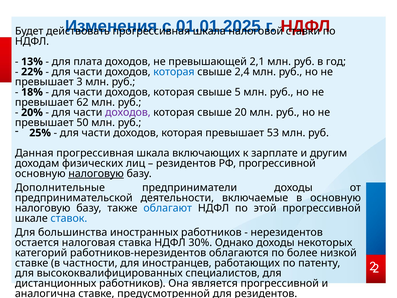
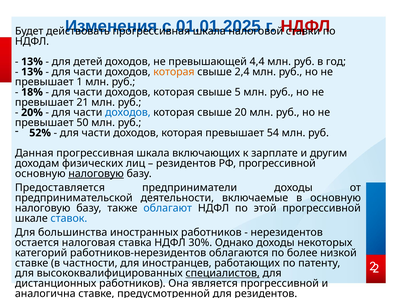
плата: плата -> детей
2,1: 2,1 -> 4,4
22% at (32, 72): 22% -> 13%
которая at (174, 72) colour: blue -> orange
3: 3 -> 1
62: 62 -> 21
доходов at (128, 112) colour: purple -> blue
25%: 25% -> 52%
53: 53 -> 54
Дополнительные: Дополнительные -> Предоставляется
специалистов underline: none -> present
